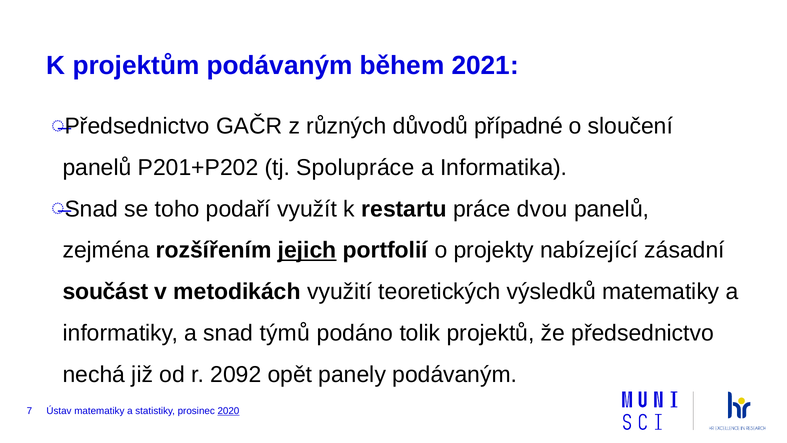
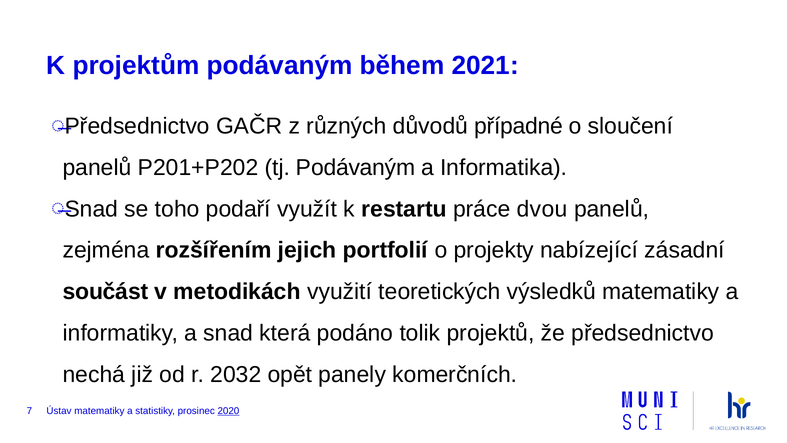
tj Spolupráce: Spolupráce -> Podávaným
jejich underline: present -> none
týmů: týmů -> která
2092: 2092 -> 2032
panely podávaným: podávaným -> komerčních
